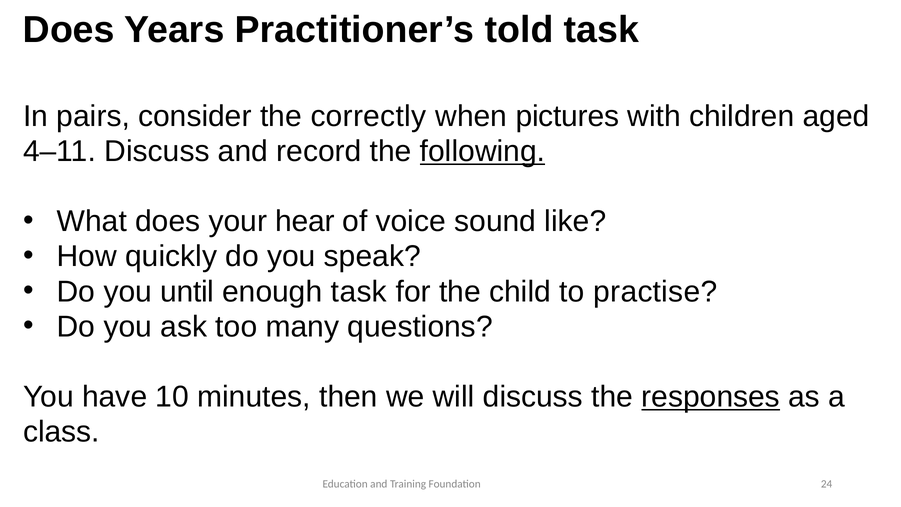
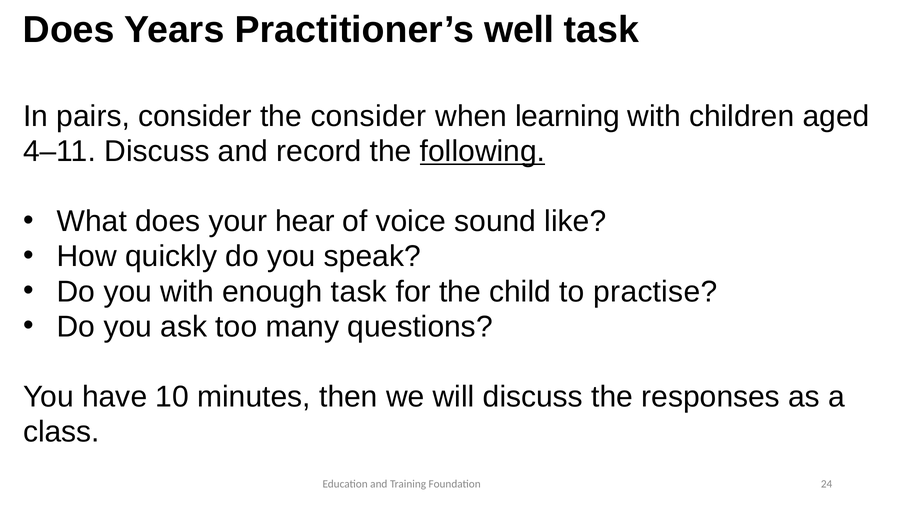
told: told -> well
the correctly: correctly -> consider
pictures: pictures -> learning
you until: until -> with
responses underline: present -> none
